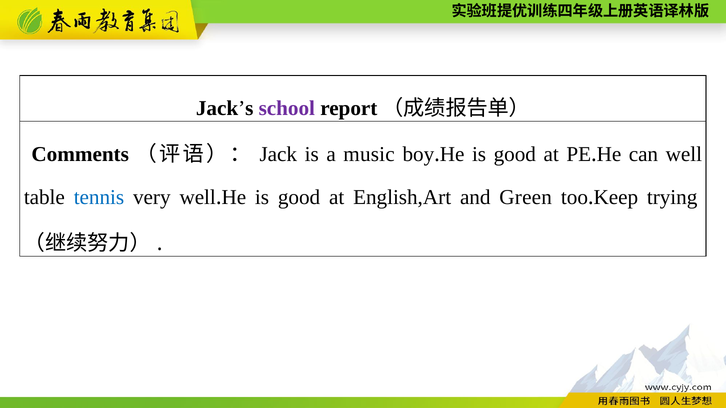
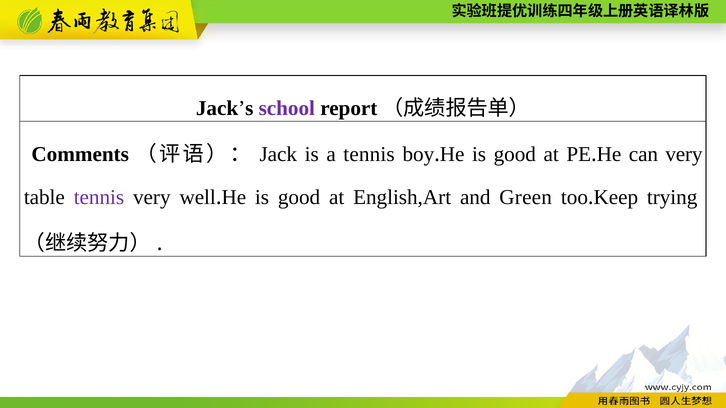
a music: music -> tennis
can well: well -> very
tennis at (99, 197) colour: blue -> purple
